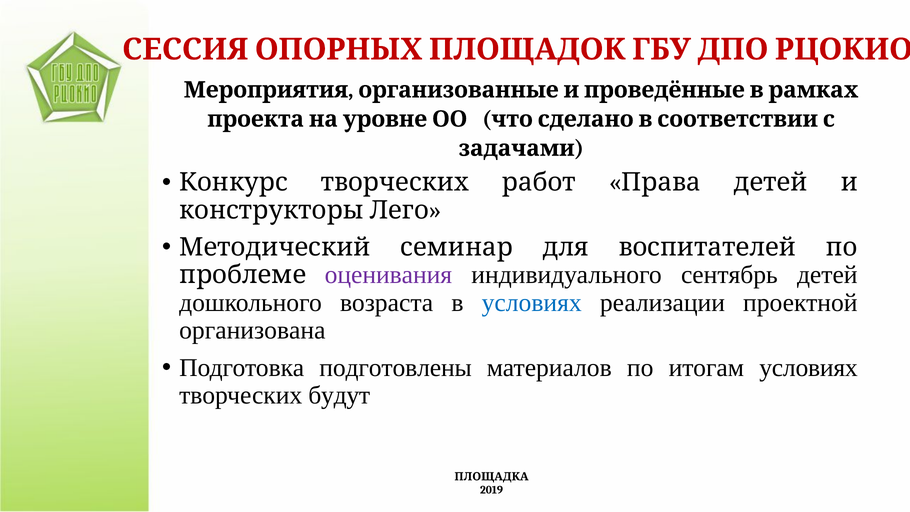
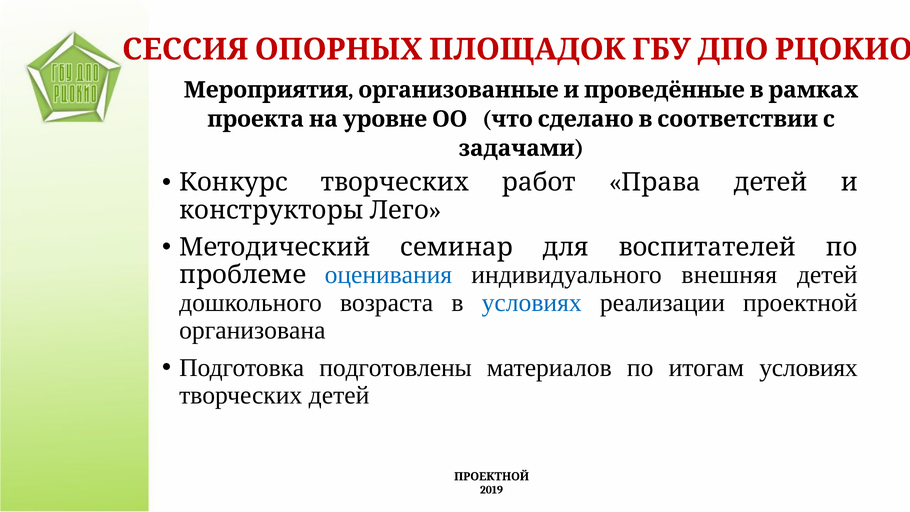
оценивания colour: purple -> blue
сентябрь: сентябрь -> внешняя
творческих будут: будут -> детей
ПЛОЩАДКА at (491, 476): ПЛОЩАДКА -> ПРОЕКТНОЙ
